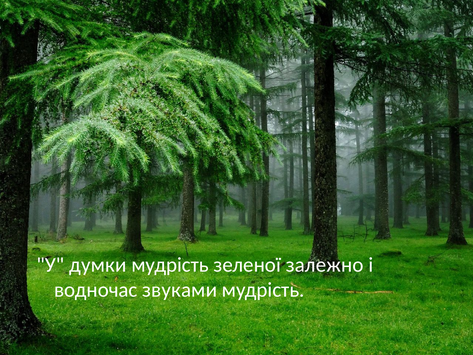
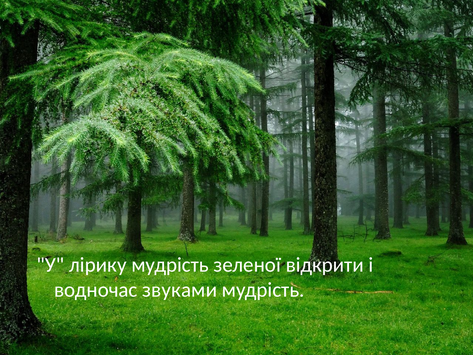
думки: думки -> лірику
залежно: залежно -> відкрити
